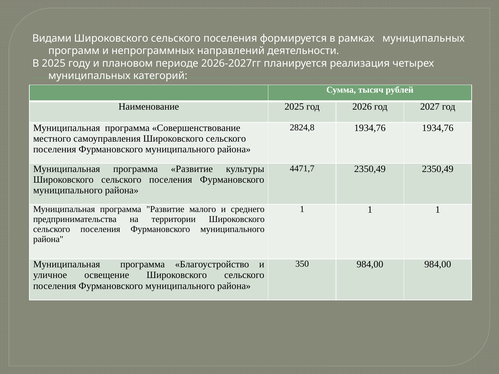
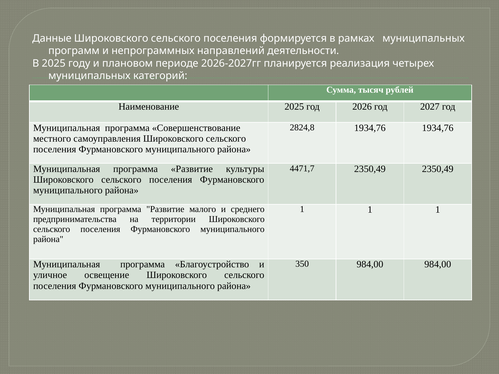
Видами: Видами -> Данные
